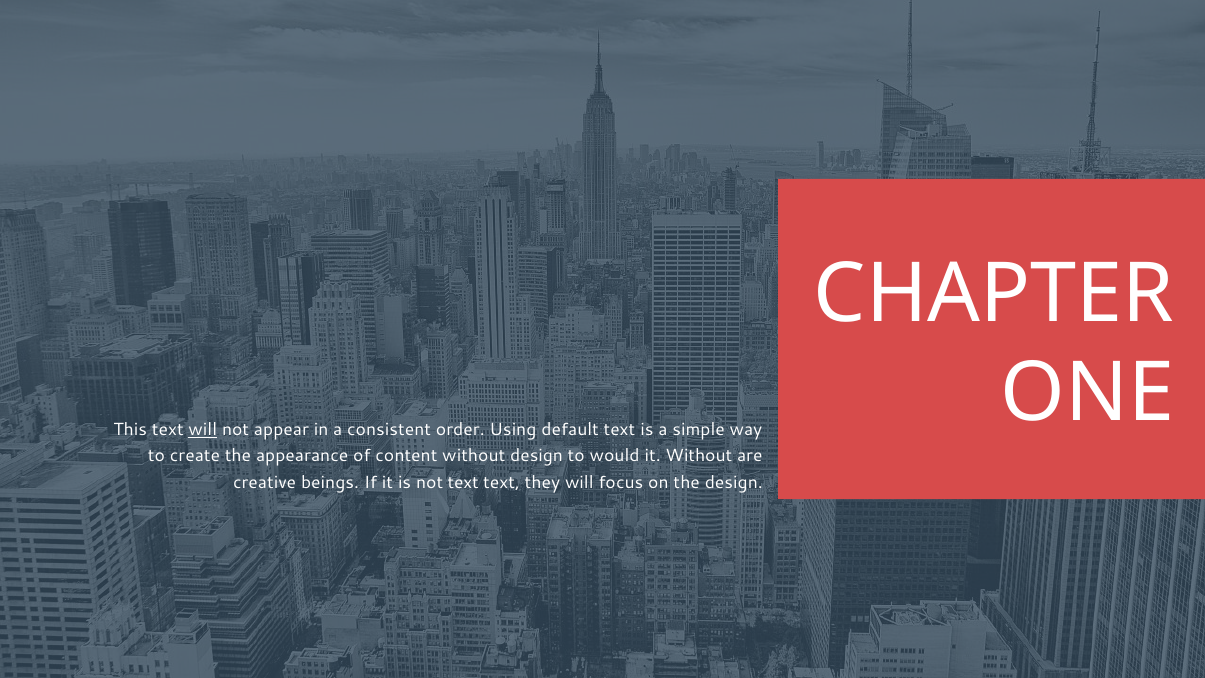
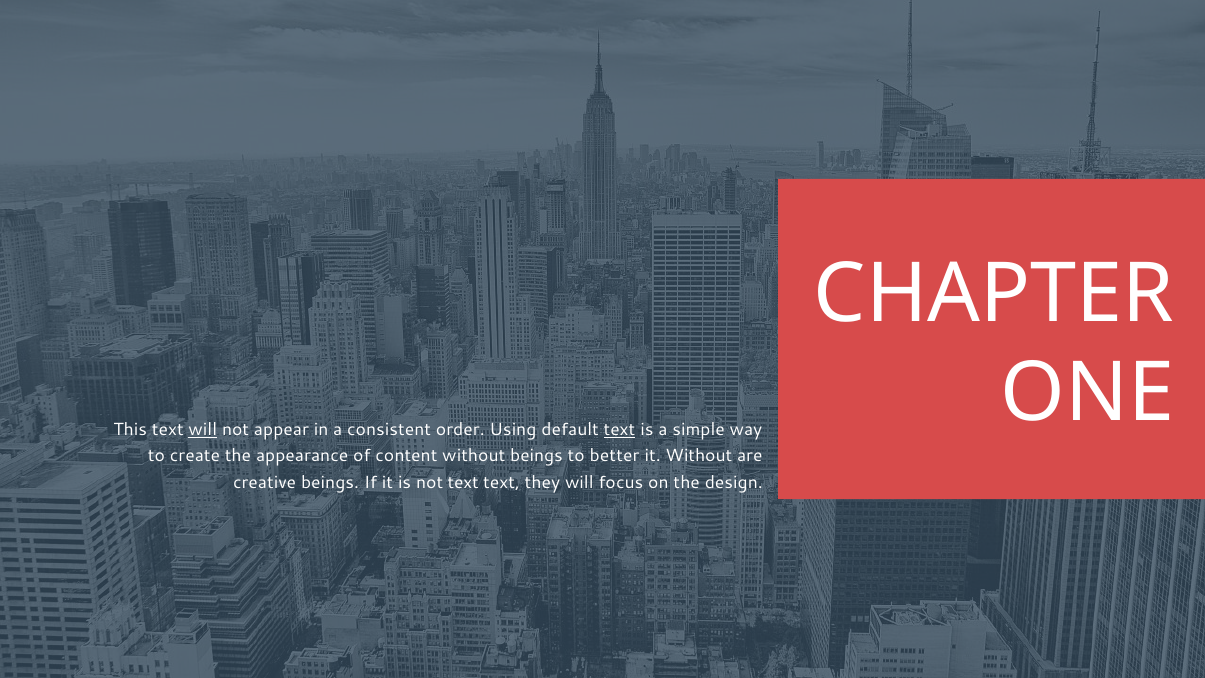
text at (620, 430) underline: none -> present
without design: design -> beings
would: would -> better
